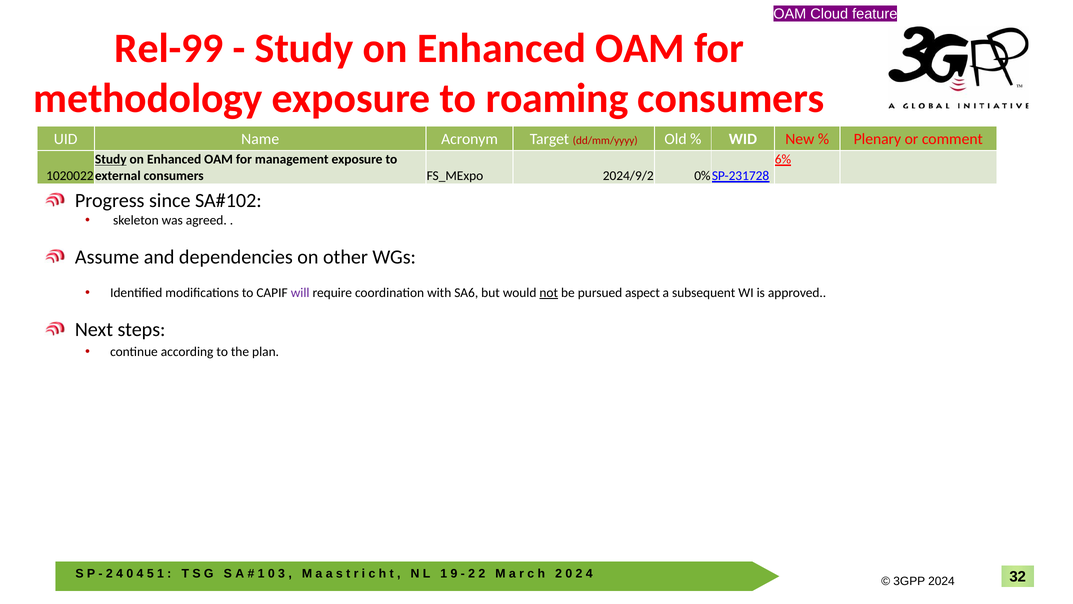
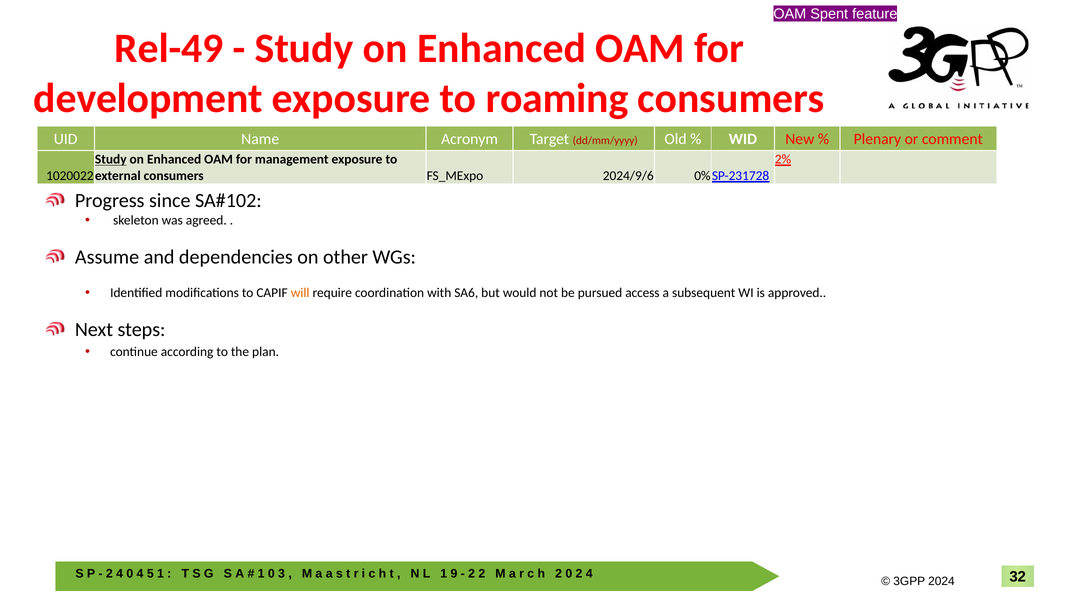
Cloud: Cloud -> Spent
Rel-99: Rel-99 -> Rel-49
methodology: methodology -> development
6%: 6% -> 2%
2024/9/2: 2024/9/2 -> 2024/9/6
will colour: purple -> orange
not underline: present -> none
aspect: aspect -> access
